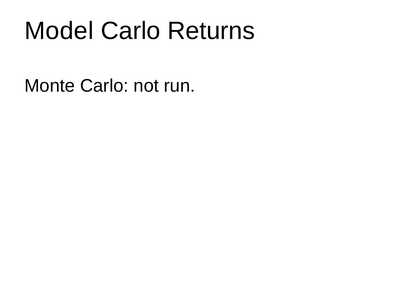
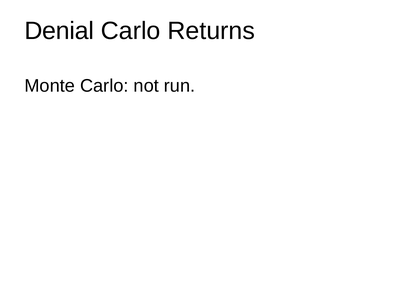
Model: Model -> Denial
